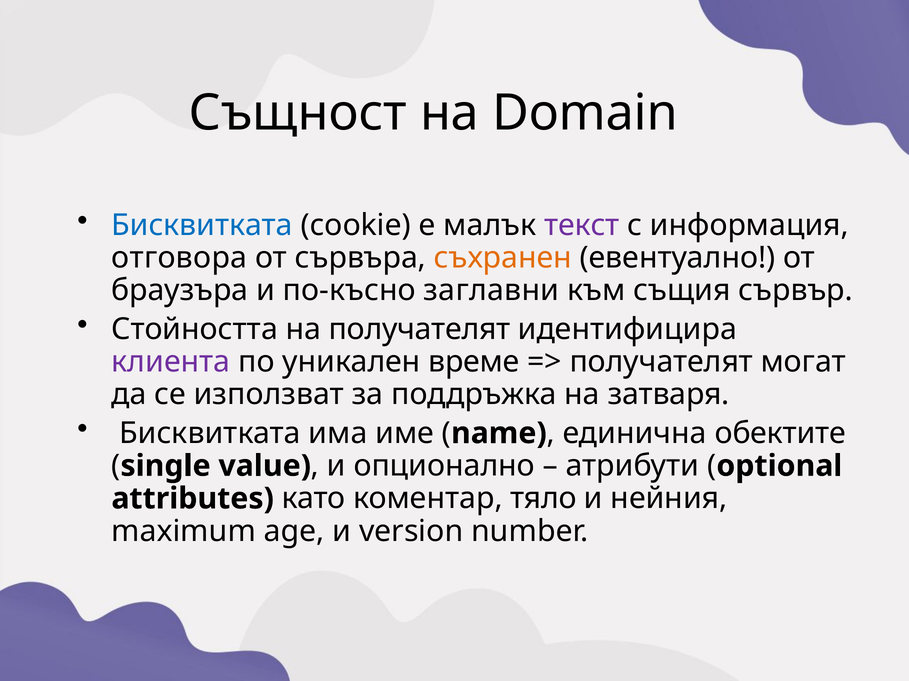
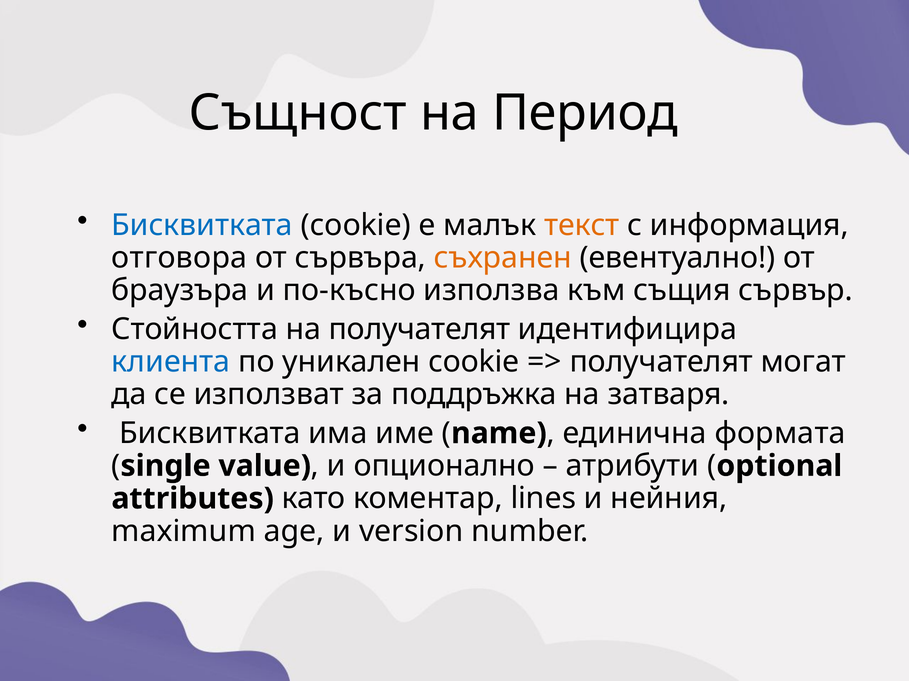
Domain: Domain -> Период
текст colour: purple -> orange
заглавни: заглавни -> използва
клиента colour: purple -> blue
уникален време: време -> cookie
обектите: обектите -> формата
тяло: тяло -> lines
